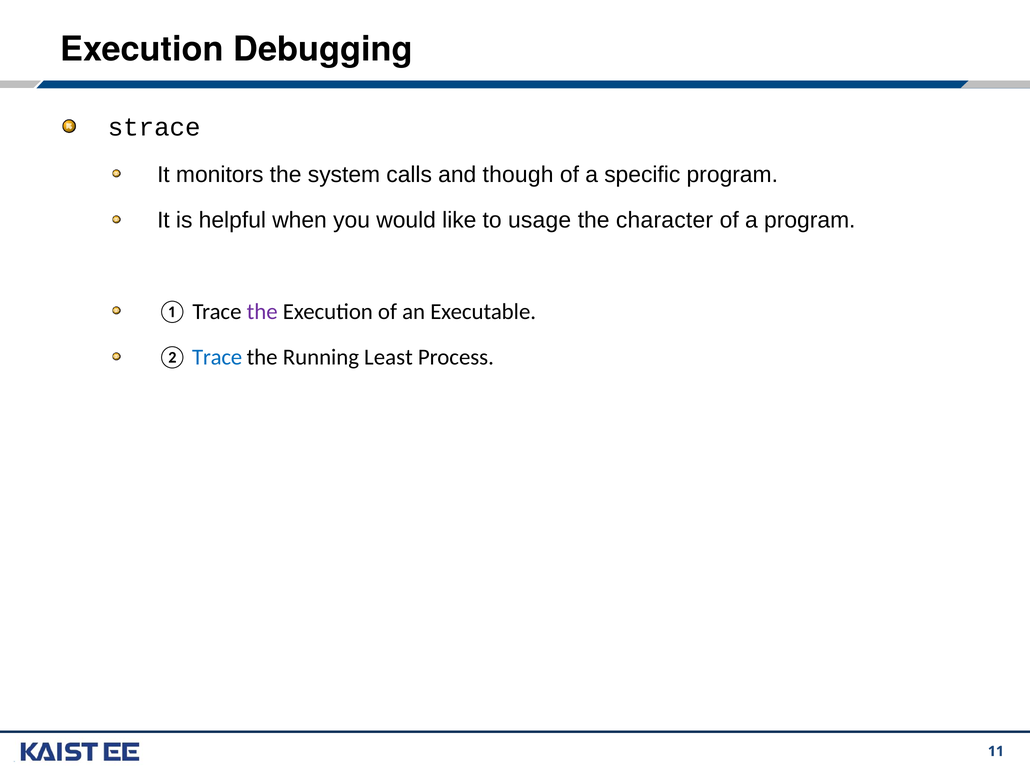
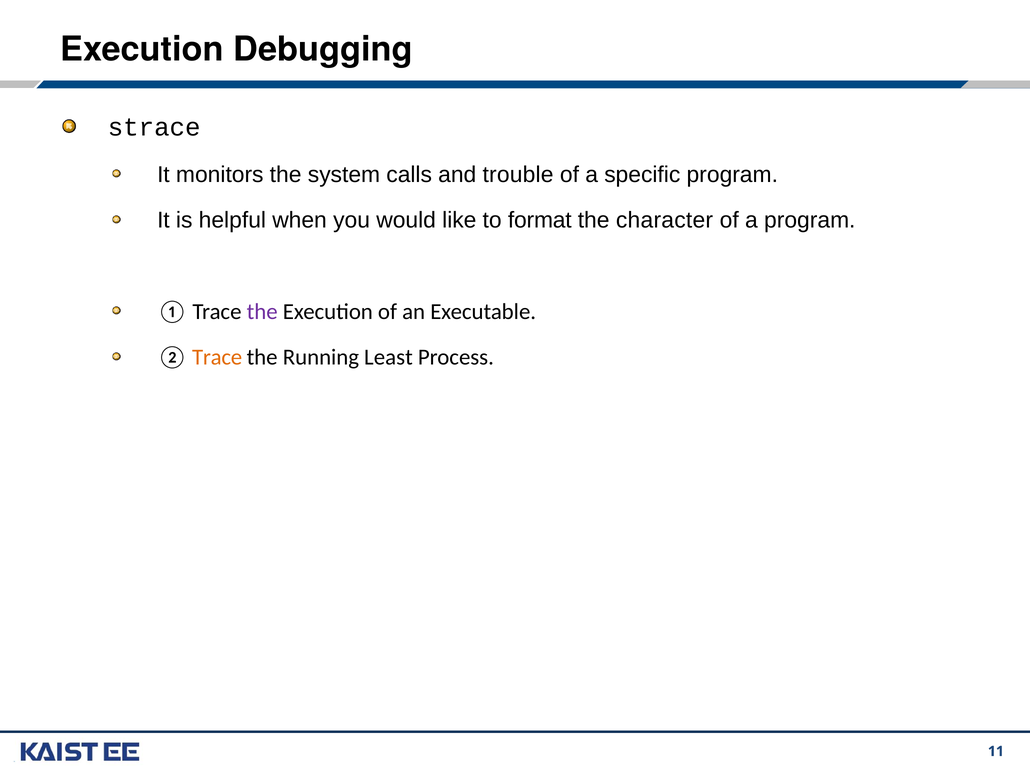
though: though -> trouble
usage: usage -> format
Trace at (217, 358) colour: blue -> orange
